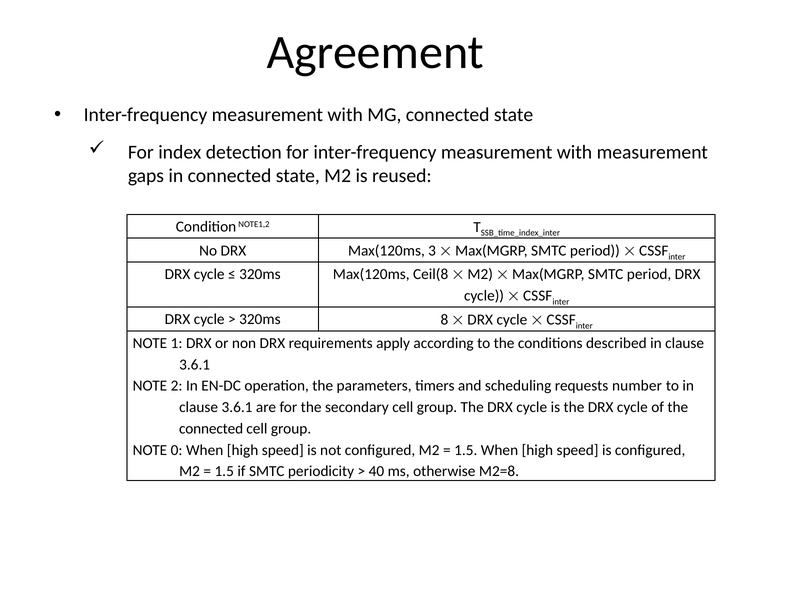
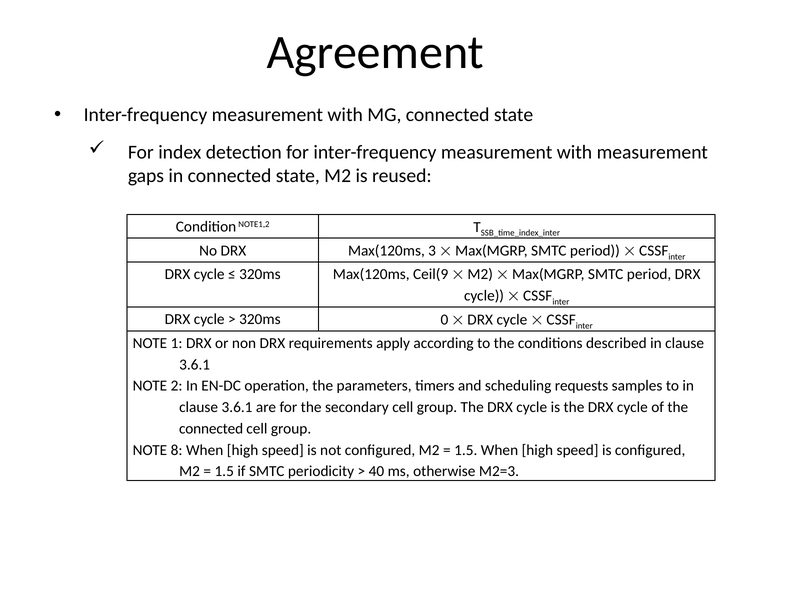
Ceil(8: Ceil(8 -> Ceil(9
8: 8 -> 0
number: number -> samples
0: 0 -> 8
M2=8: M2=8 -> M2=3
